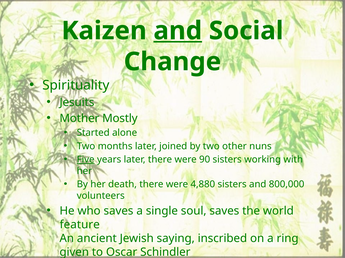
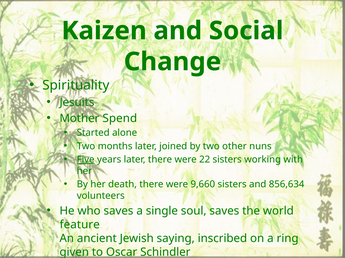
and at (178, 31) underline: present -> none
Mostly: Mostly -> Spend
90: 90 -> 22
4,880: 4,880 -> 9,660
800,000: 800,000 -> 856,634
